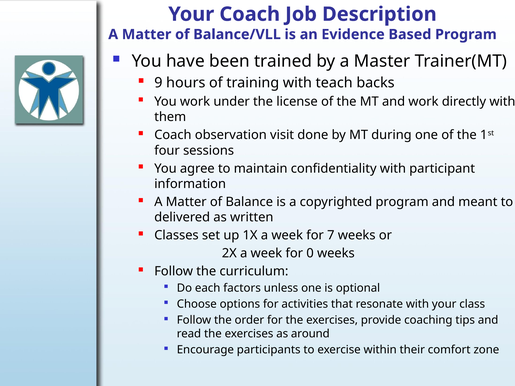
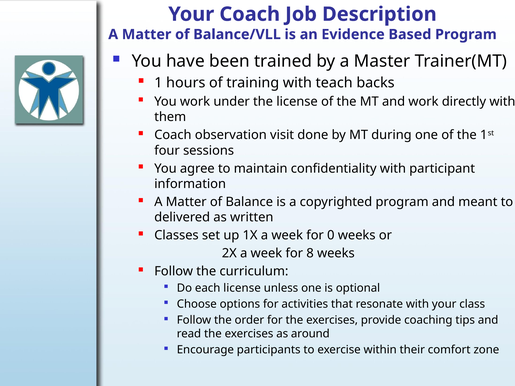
9: 9 -> 1
7: 7 -> 0
0: 0 -> 8
each factors: factors -> license
